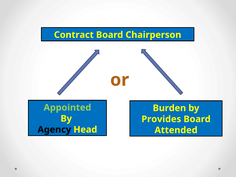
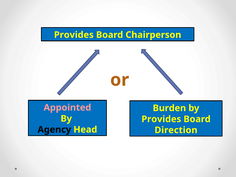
Contract at (74, 35): Contract -> Provides
Appointed colour: light green -> pink
Attended: Attended -> Direction
